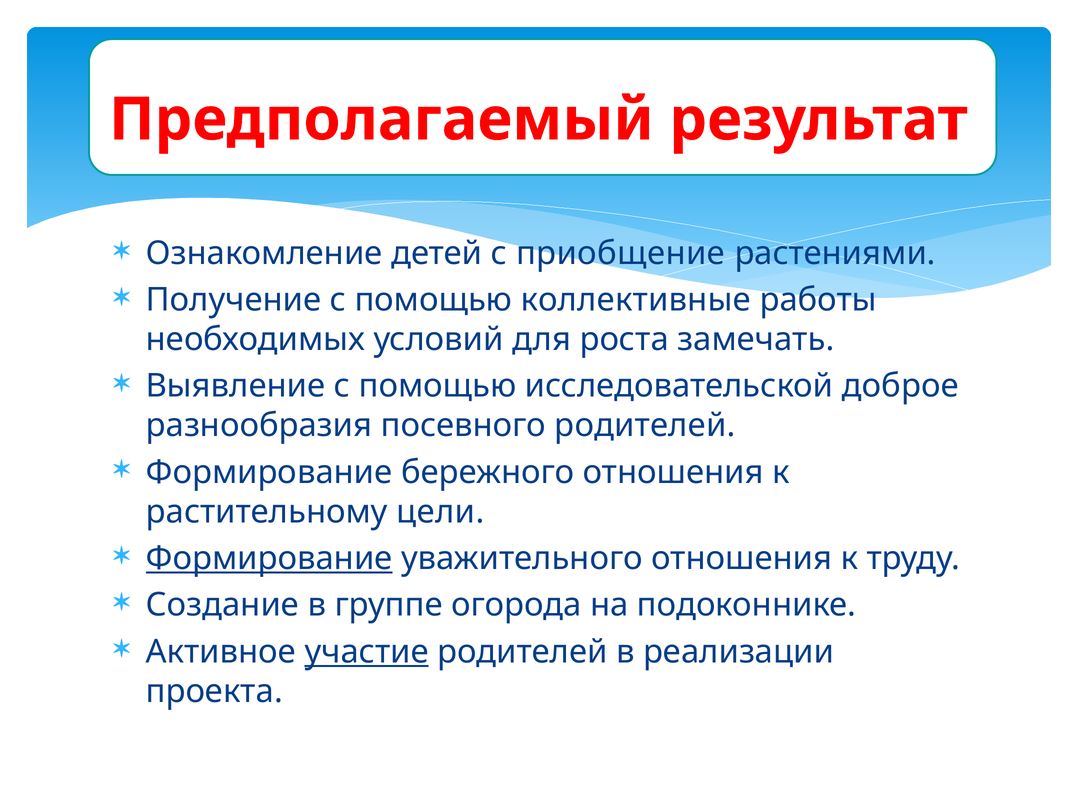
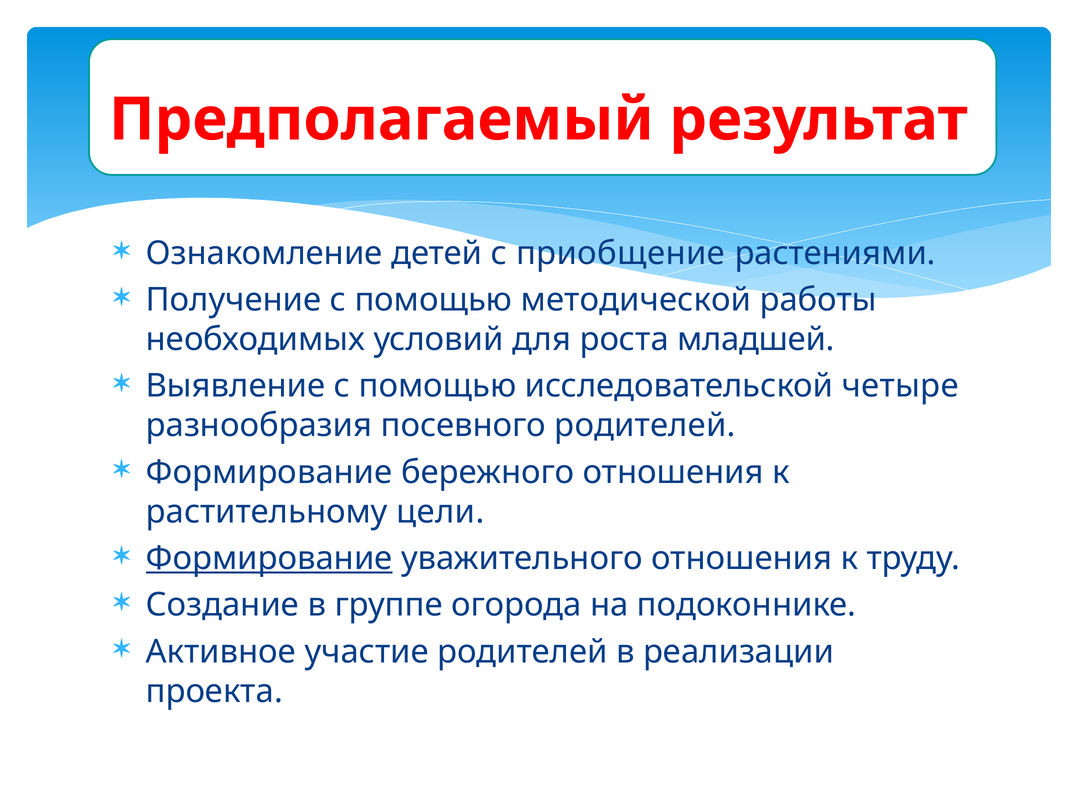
коллективные: коллективные -> методической
замечать: замечать -> младшей
доброе: доброе -> четыре
участие underline: present -> none
